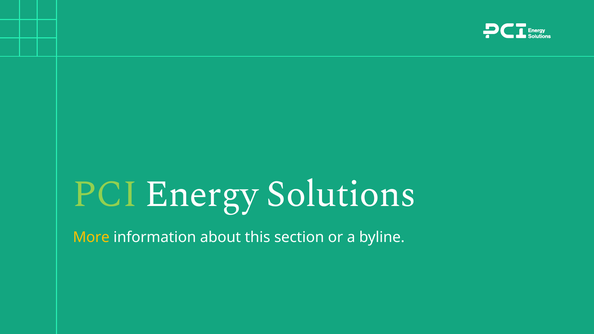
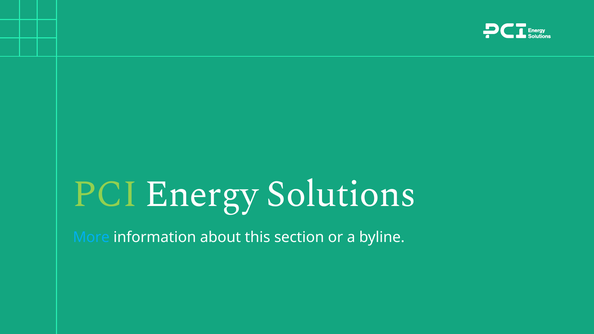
More colour: yellow -> light blue
